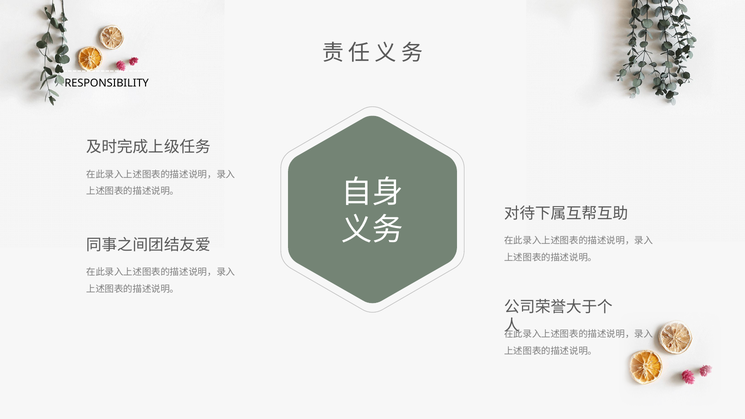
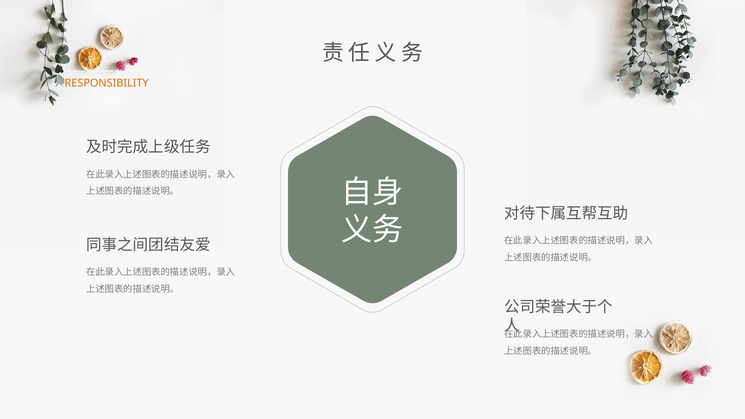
RESPONSIBILITY colour: black -> orange
